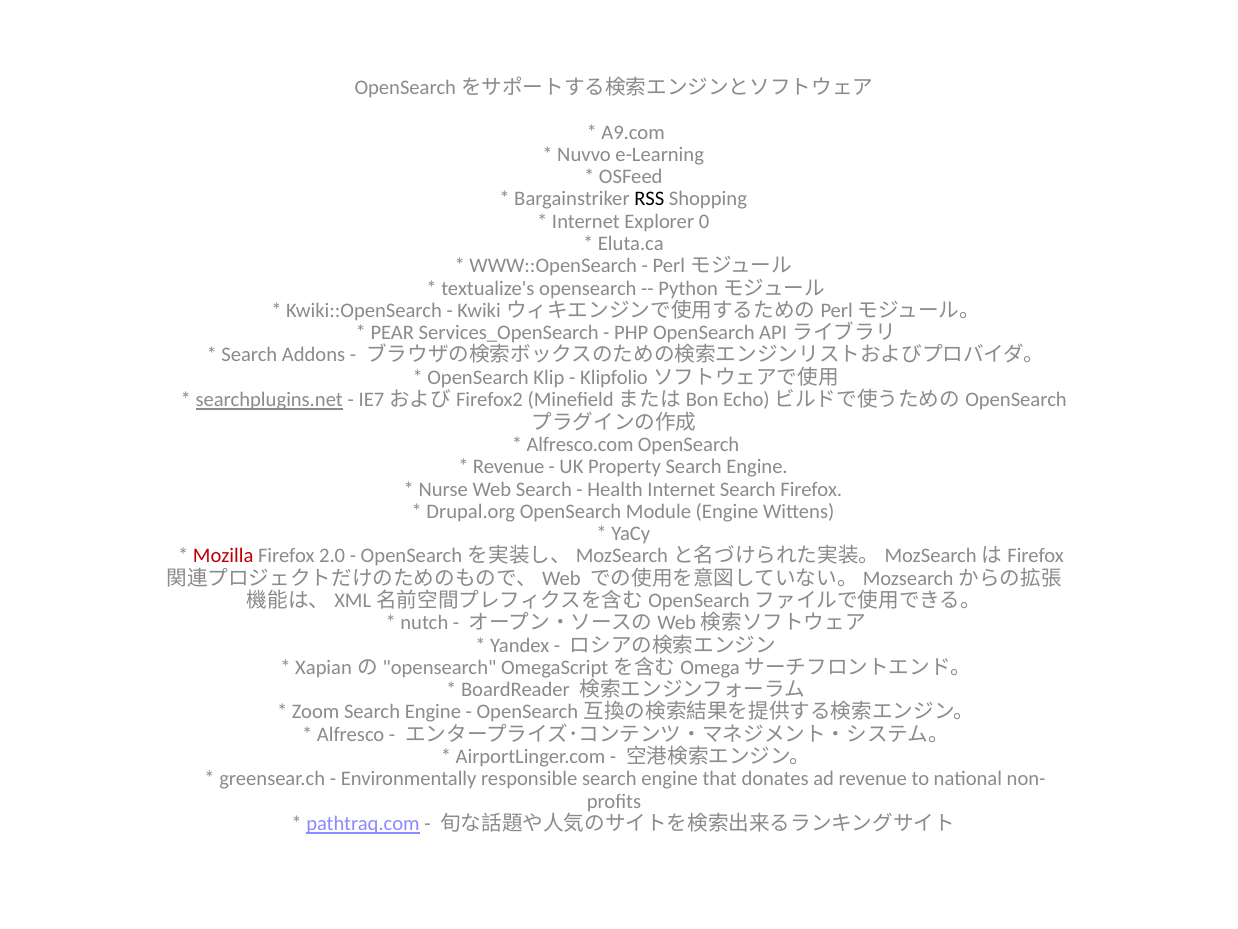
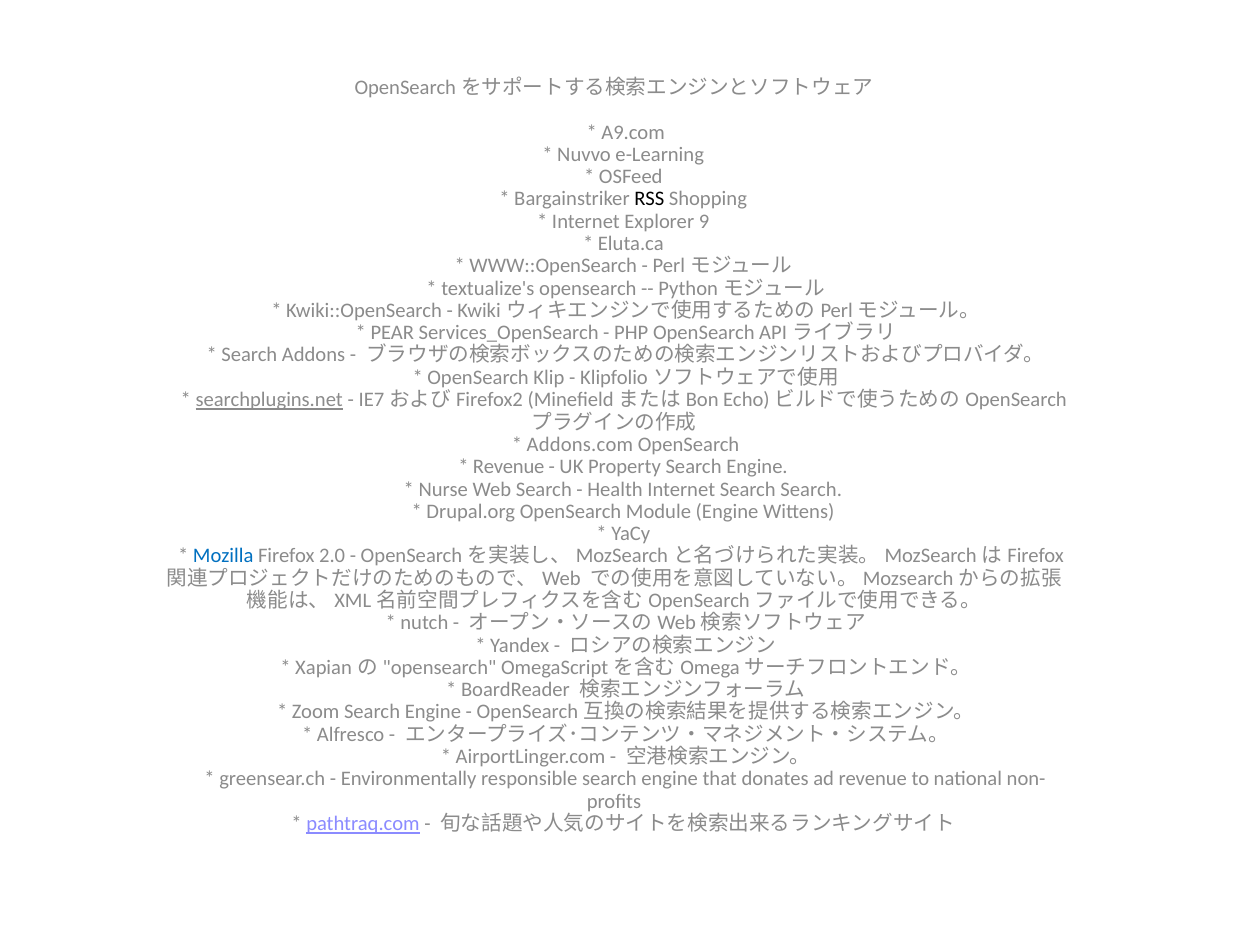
0: 0 -> 9
Alfresco.com: Alfresco.com -> Addons.com
Search Firefox: Firefox -> Search
Mozilla colour: red -> blue
